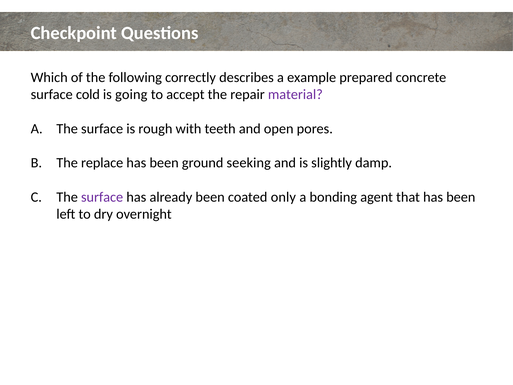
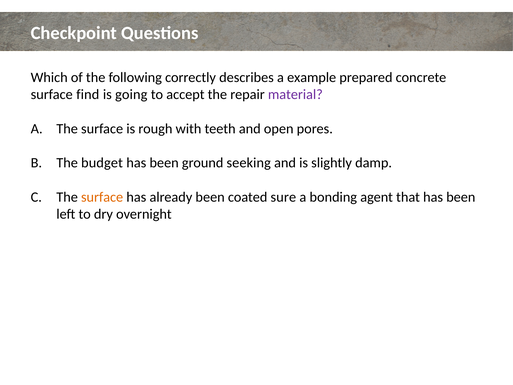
cold: cold -> find
replace: replace -> budget
surface at (102, 197) colour: purple -> orange
only: only -> sure
